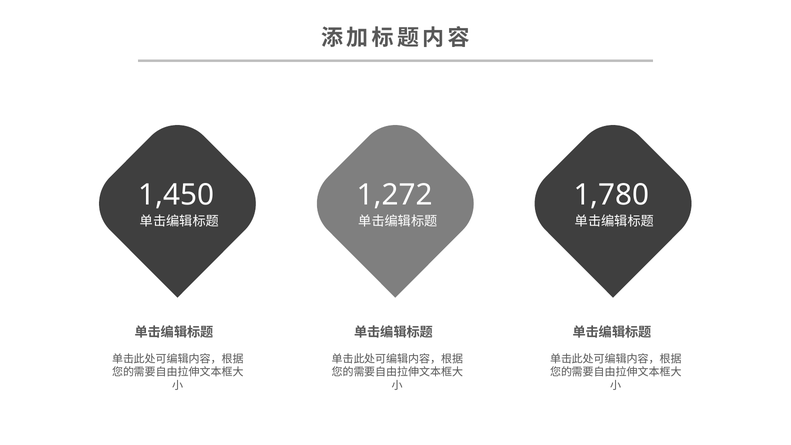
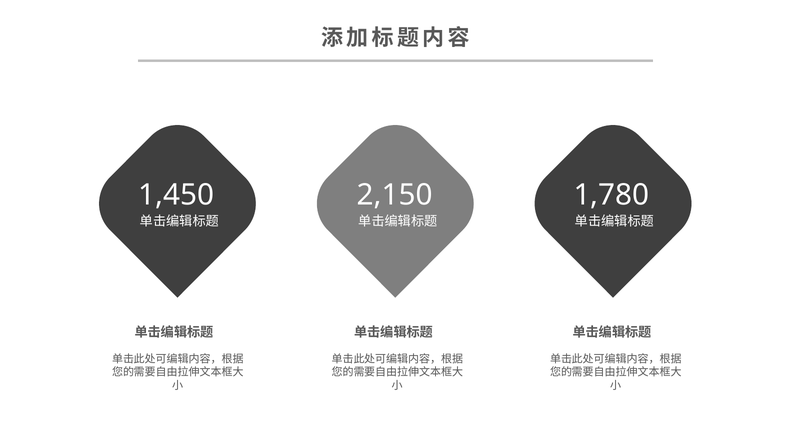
1,272: 1,272 -> 2,150
